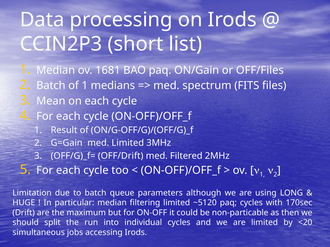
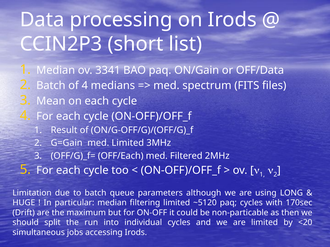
1681: 1681 -> 3341
OFF/Files: OFF/Files -> OFF/Data
of 1: 1 -> 4
OFF/Drift: OFF/Drift -> OFF/Each
